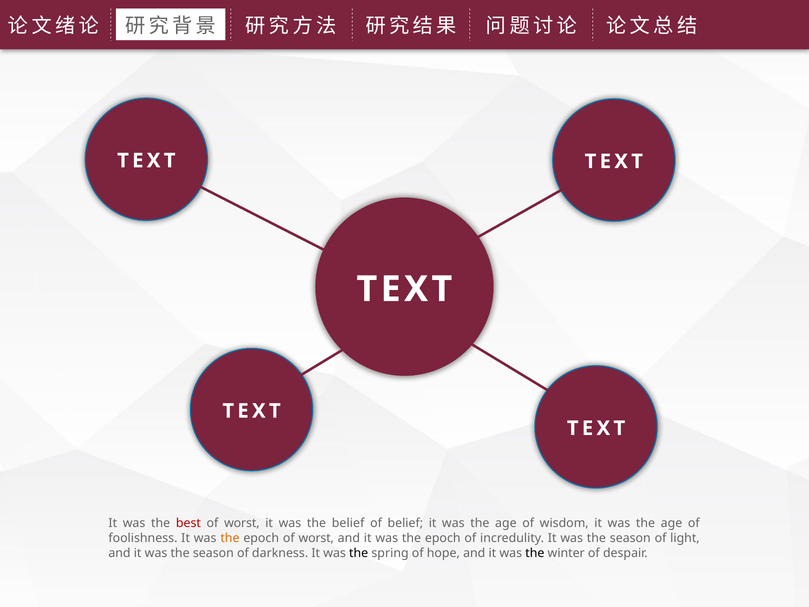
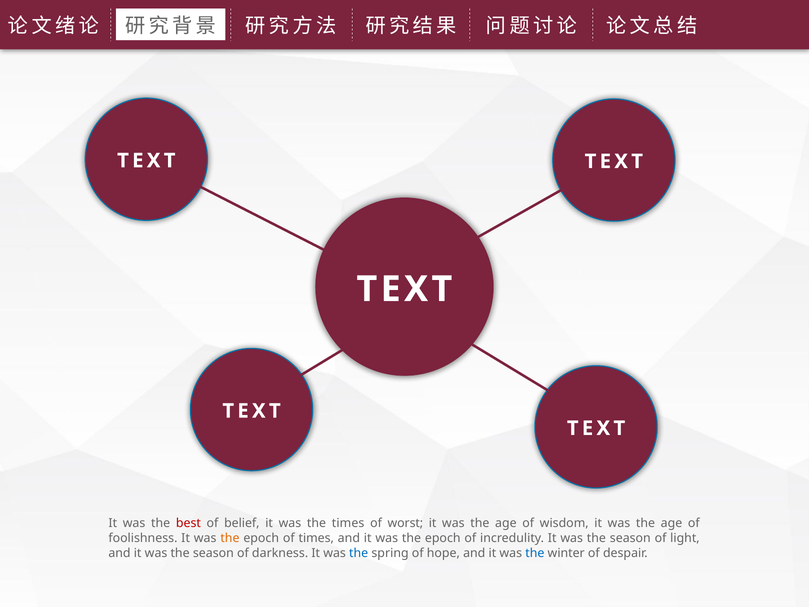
worst at (242, 523): worst -> belief
the belief: belief -> times
of belief: belief -> worst
epoch of worst: worst -> times
the at (359, 553) colour: black -> blue
the at (535, 553) colour: black -> blue
